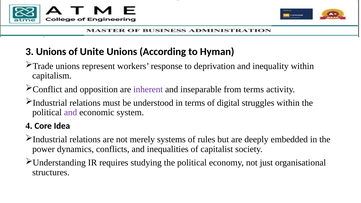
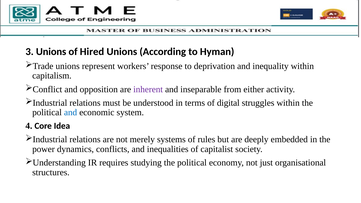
Unite: Unite -> Hired
from terms: terms -> either
and at (71, 113) colour: purple -> blue
